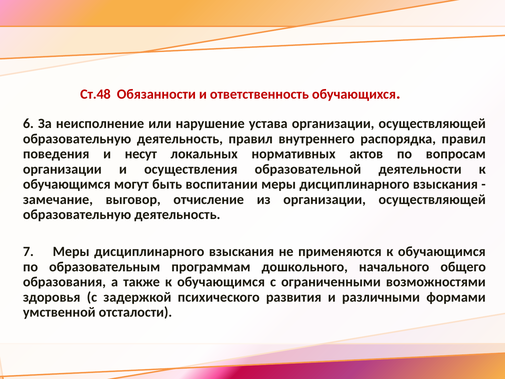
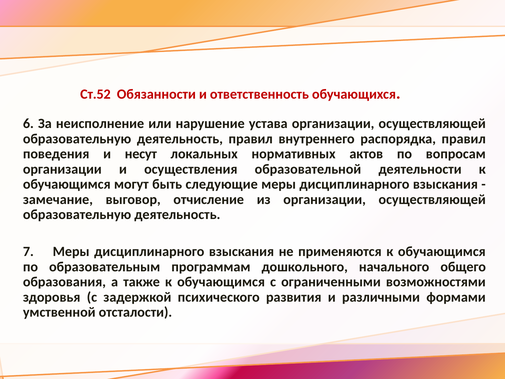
Ст.48: Ст.48 -> Ст.52
воспитании: воспитании -> следующие
